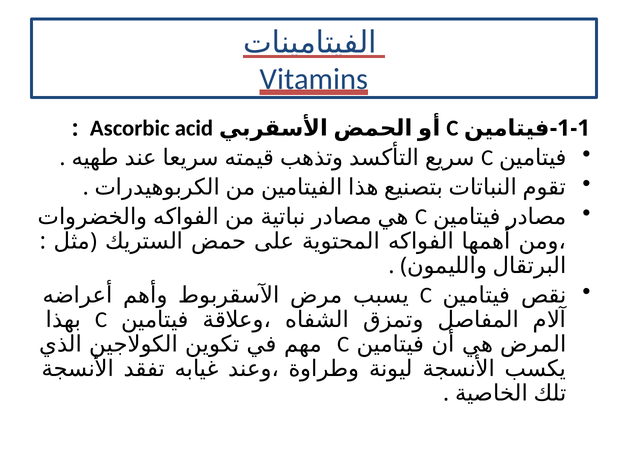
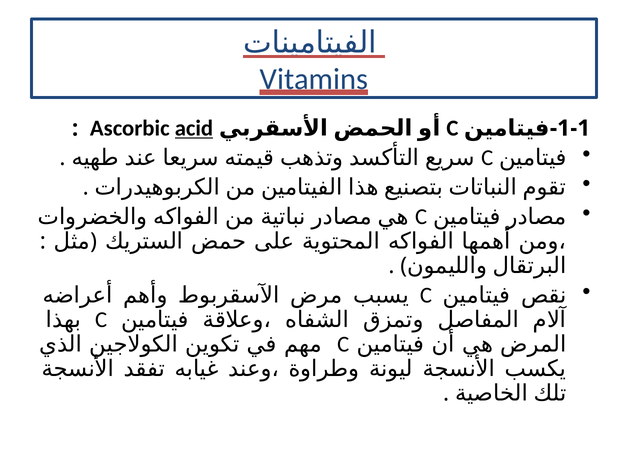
acid underline: none -> present
